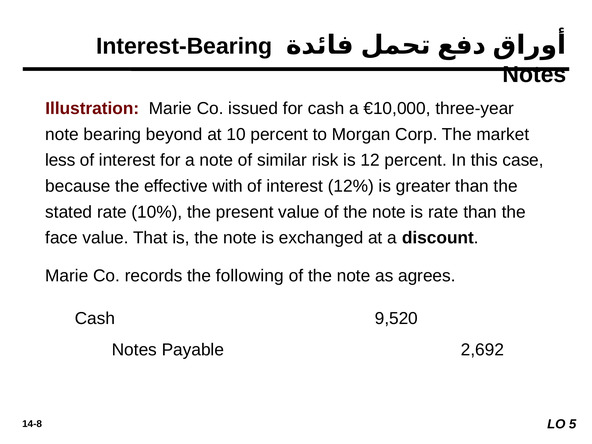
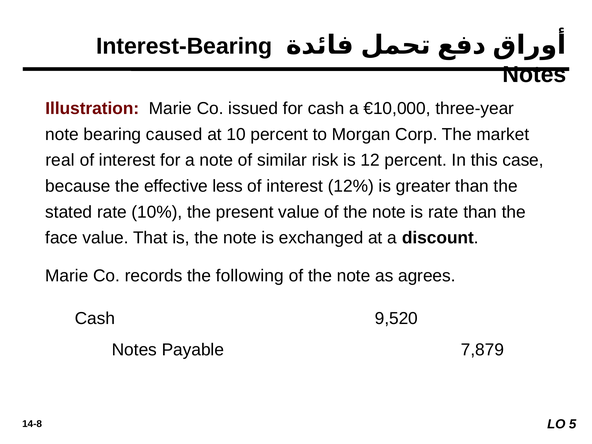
beyond: beyond -> caused
less: less -> real
with: with -> less
2,692: 2,692 -> 7,879
